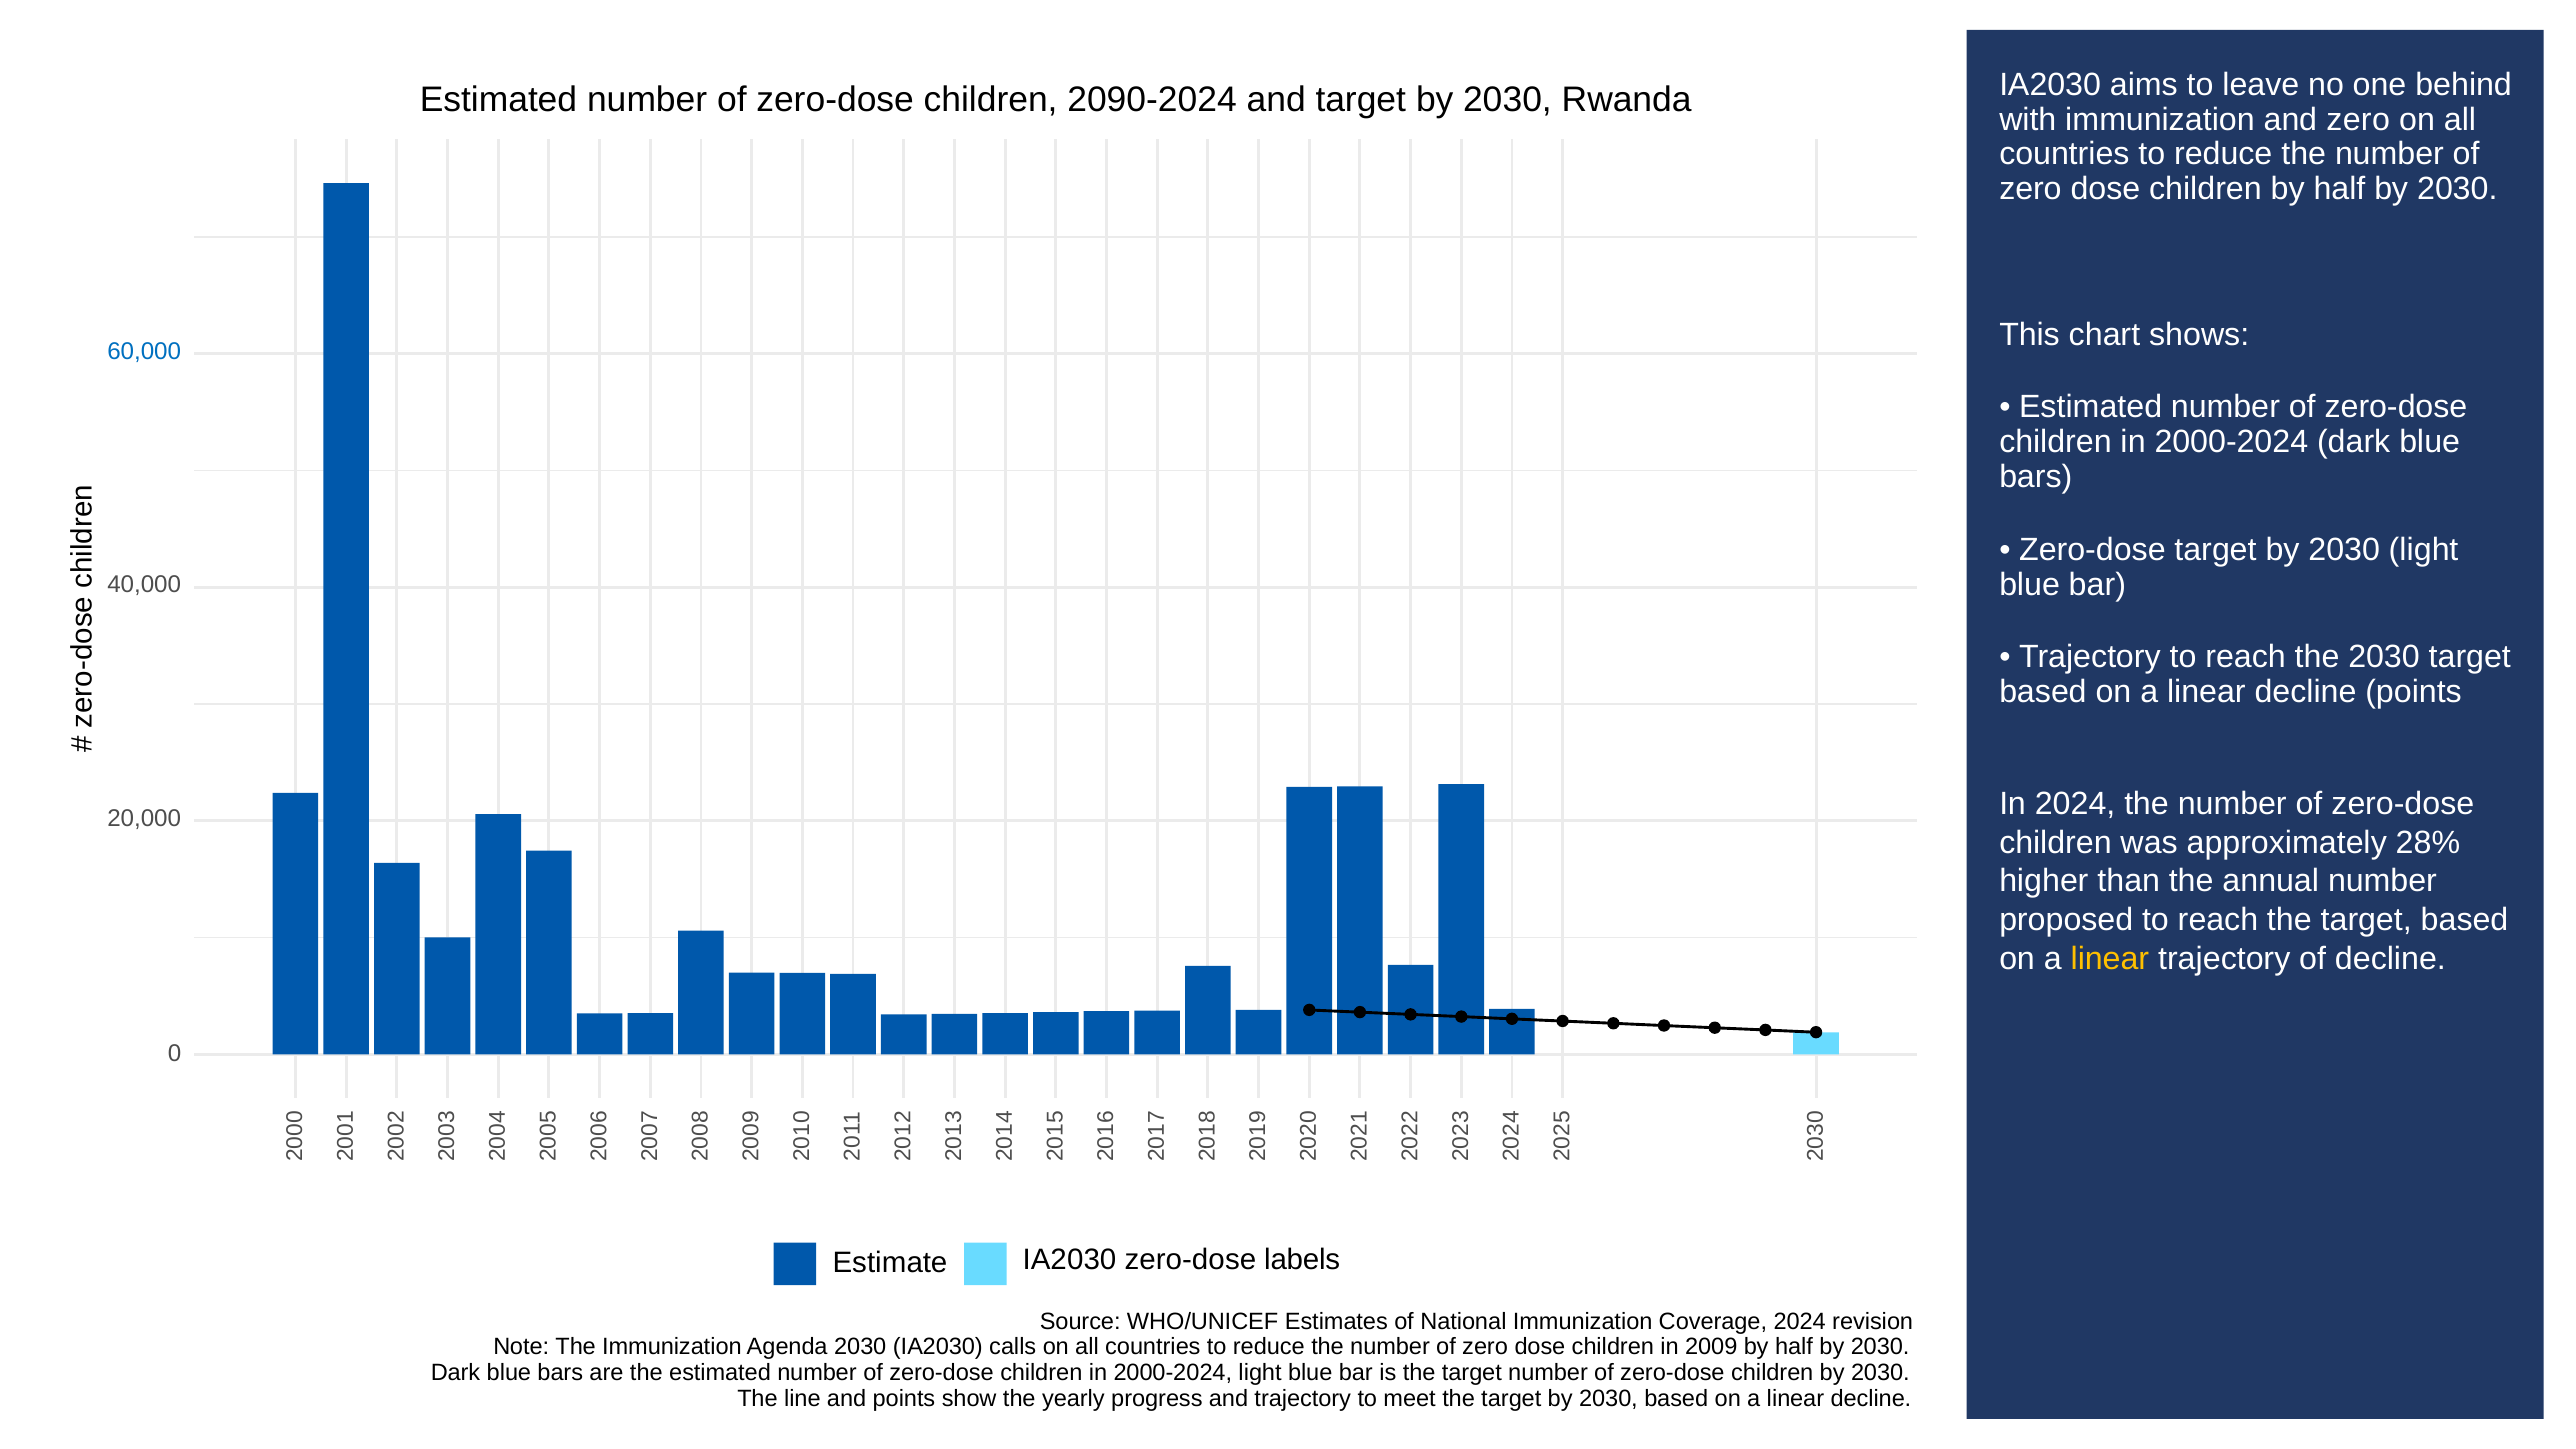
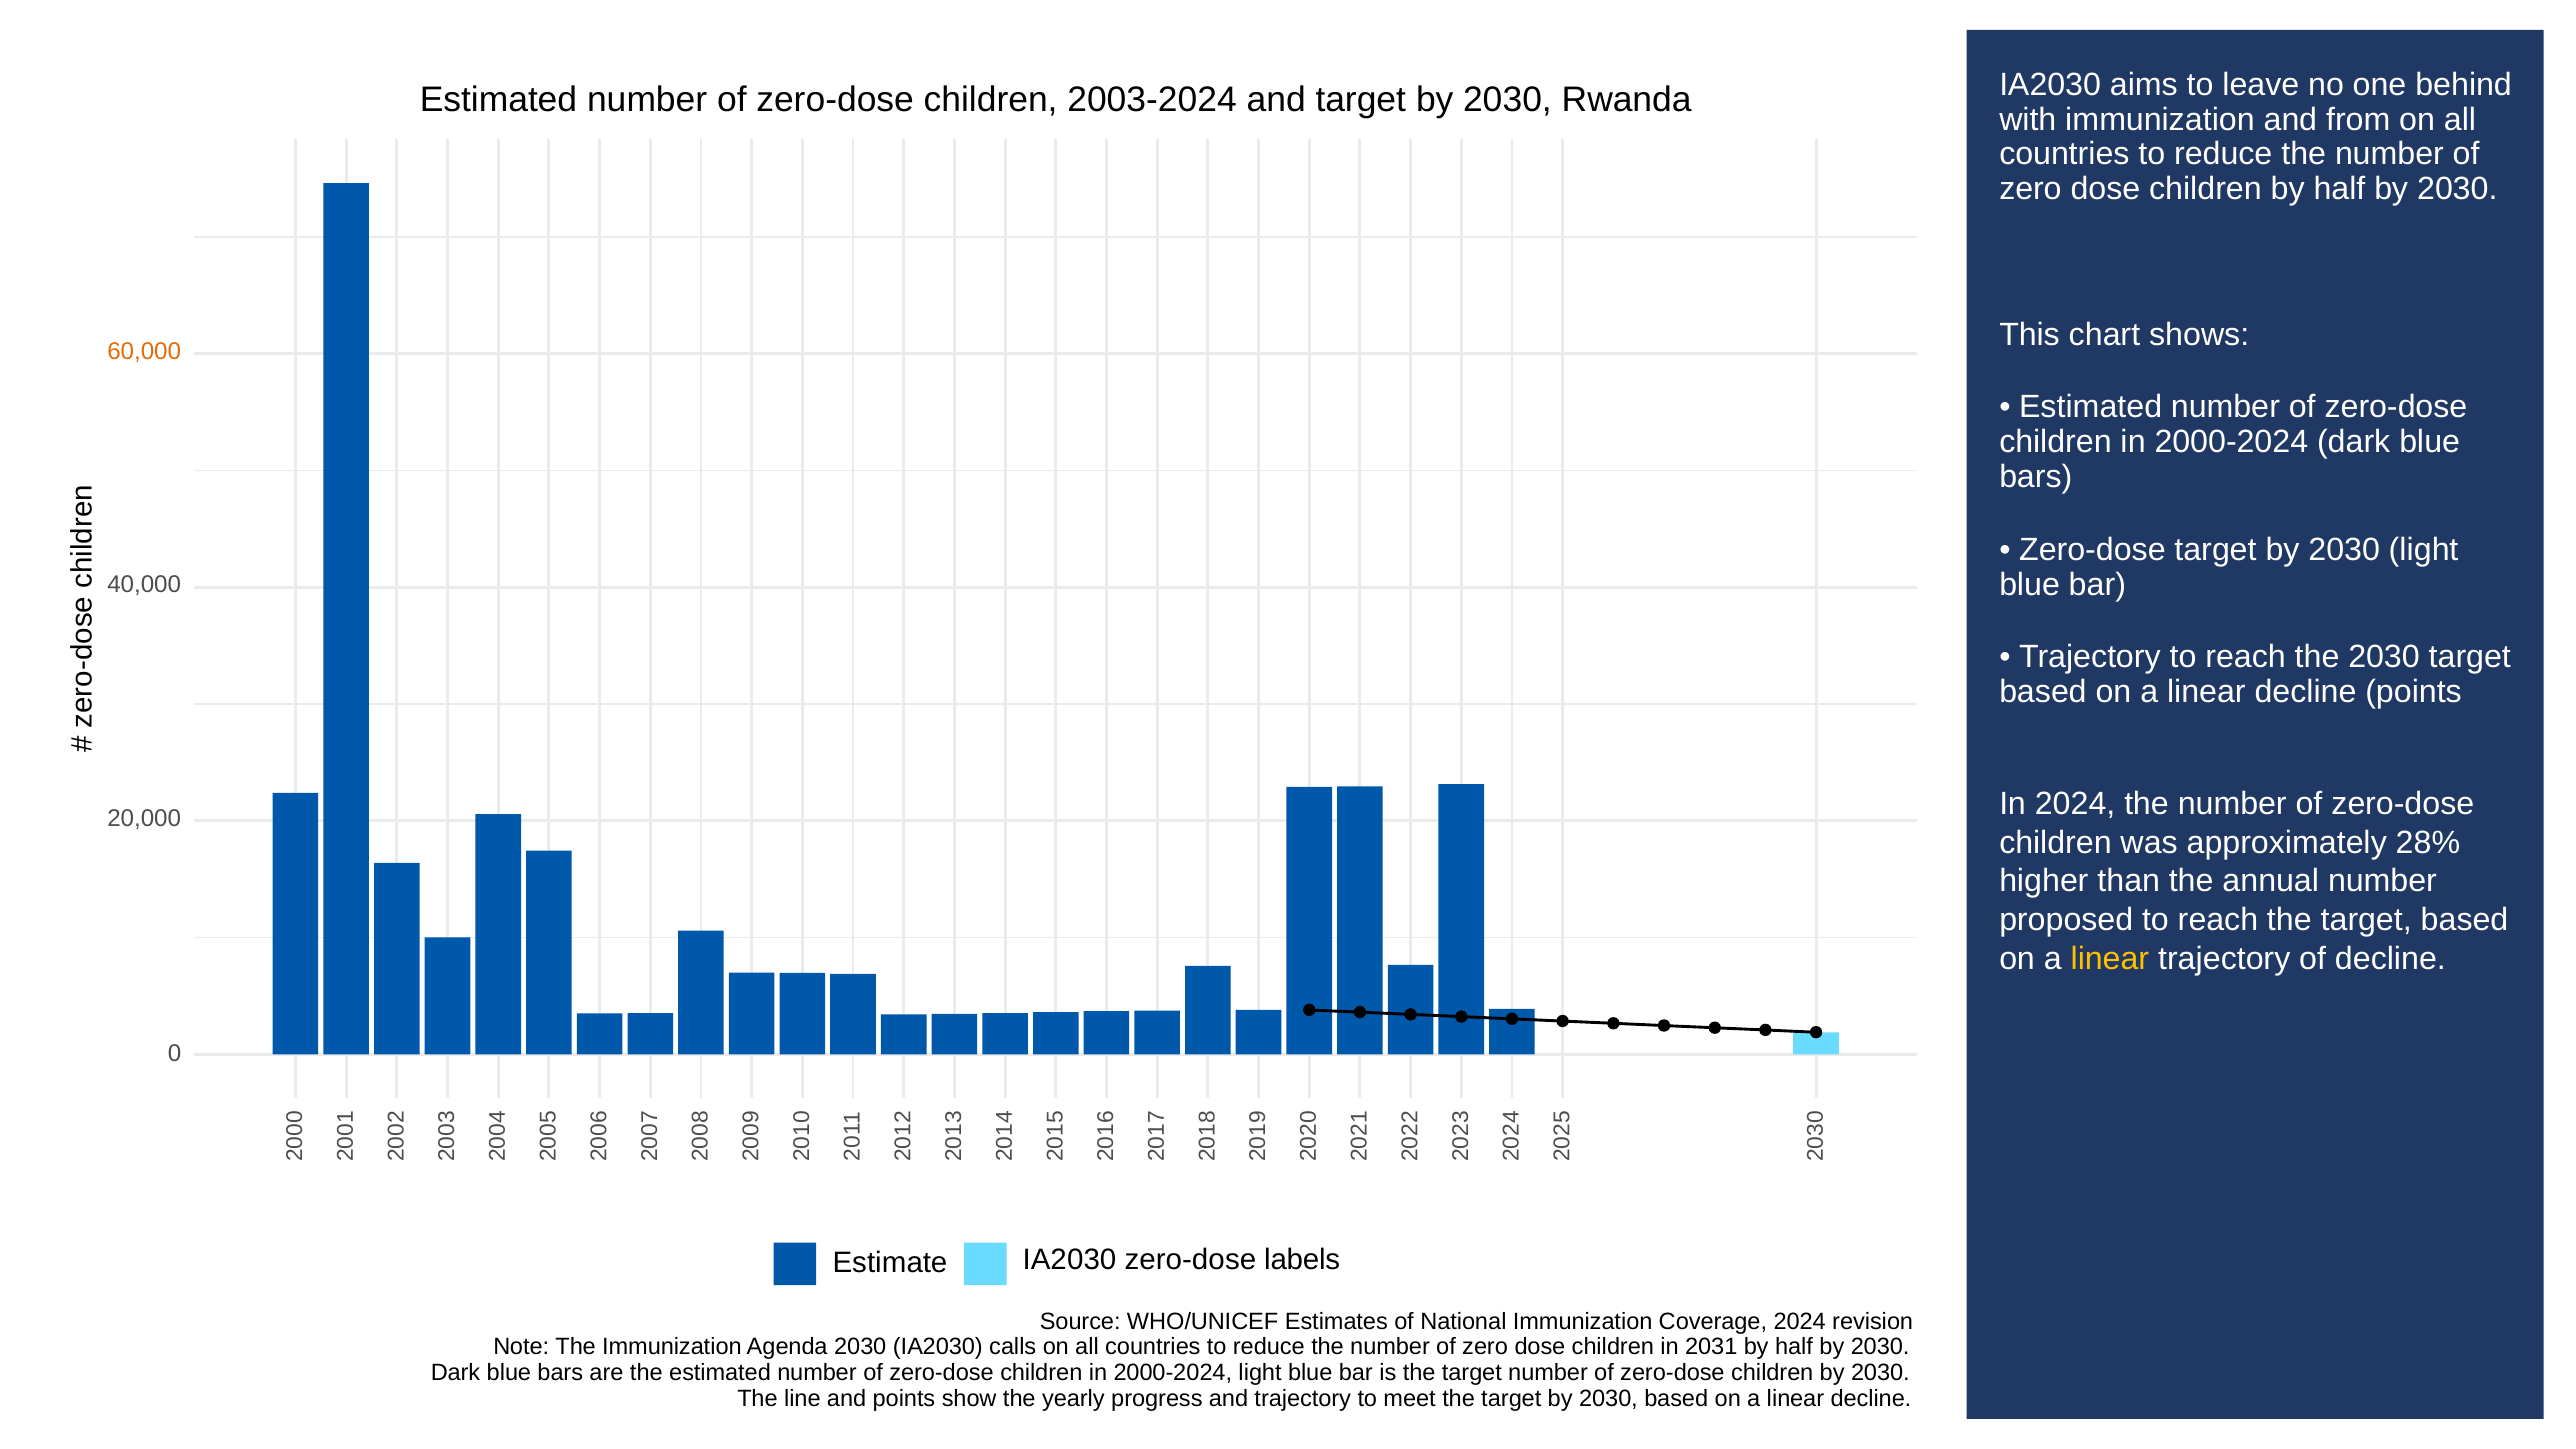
2090-2024: 2090-2024 -> 2003-2024
and zero: zero -> from
60,000 colour: blue -> orange
2009: 2009 -> 2031
